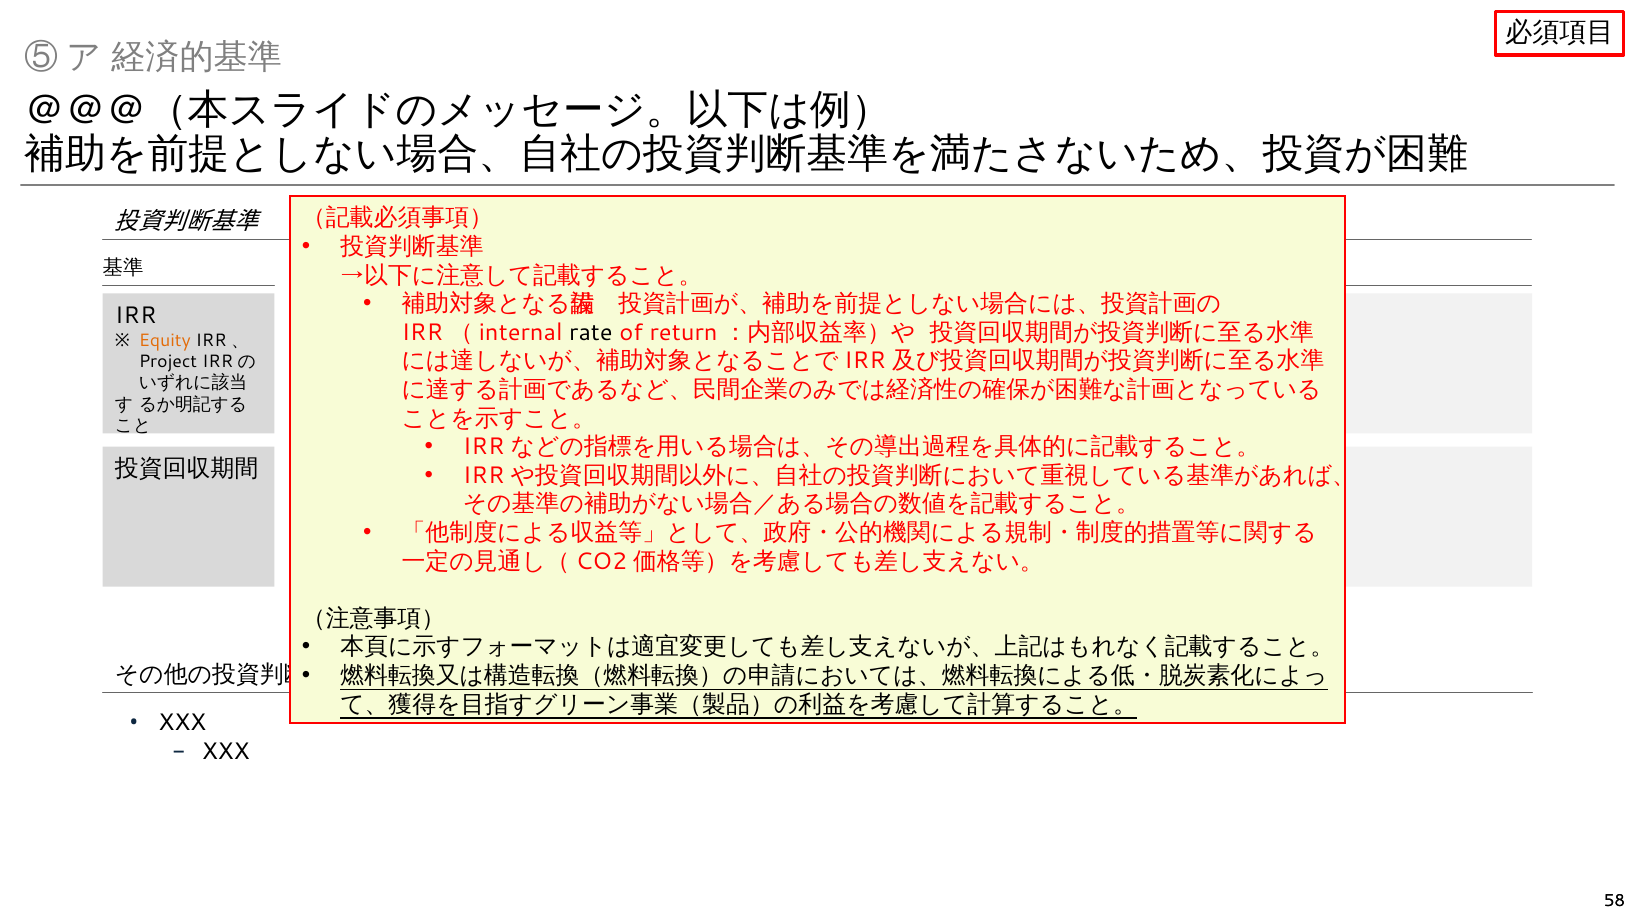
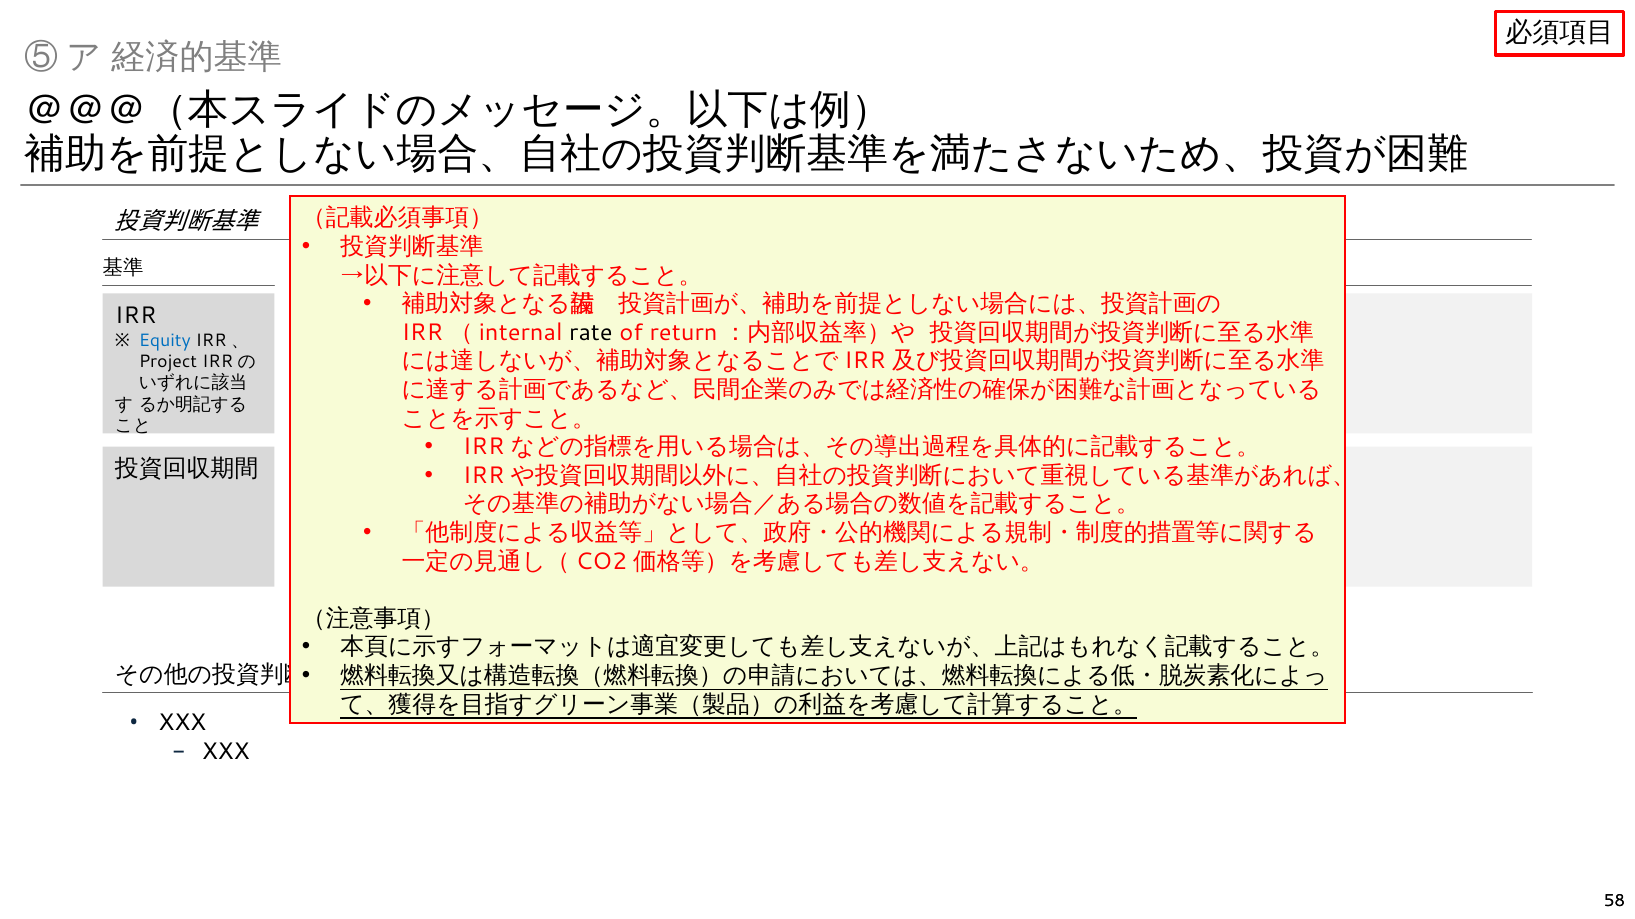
Equity colour: orange -> blue
